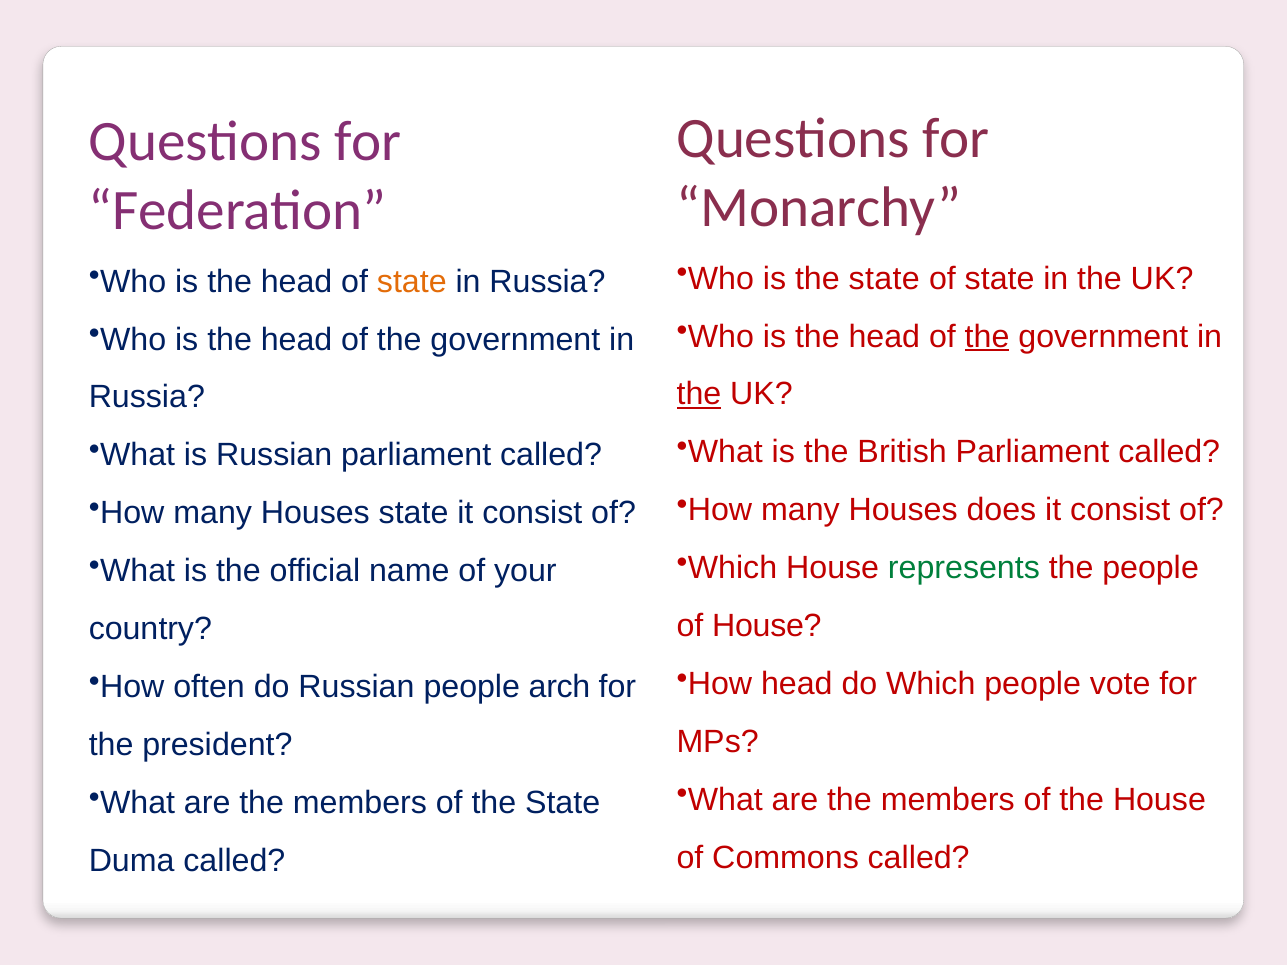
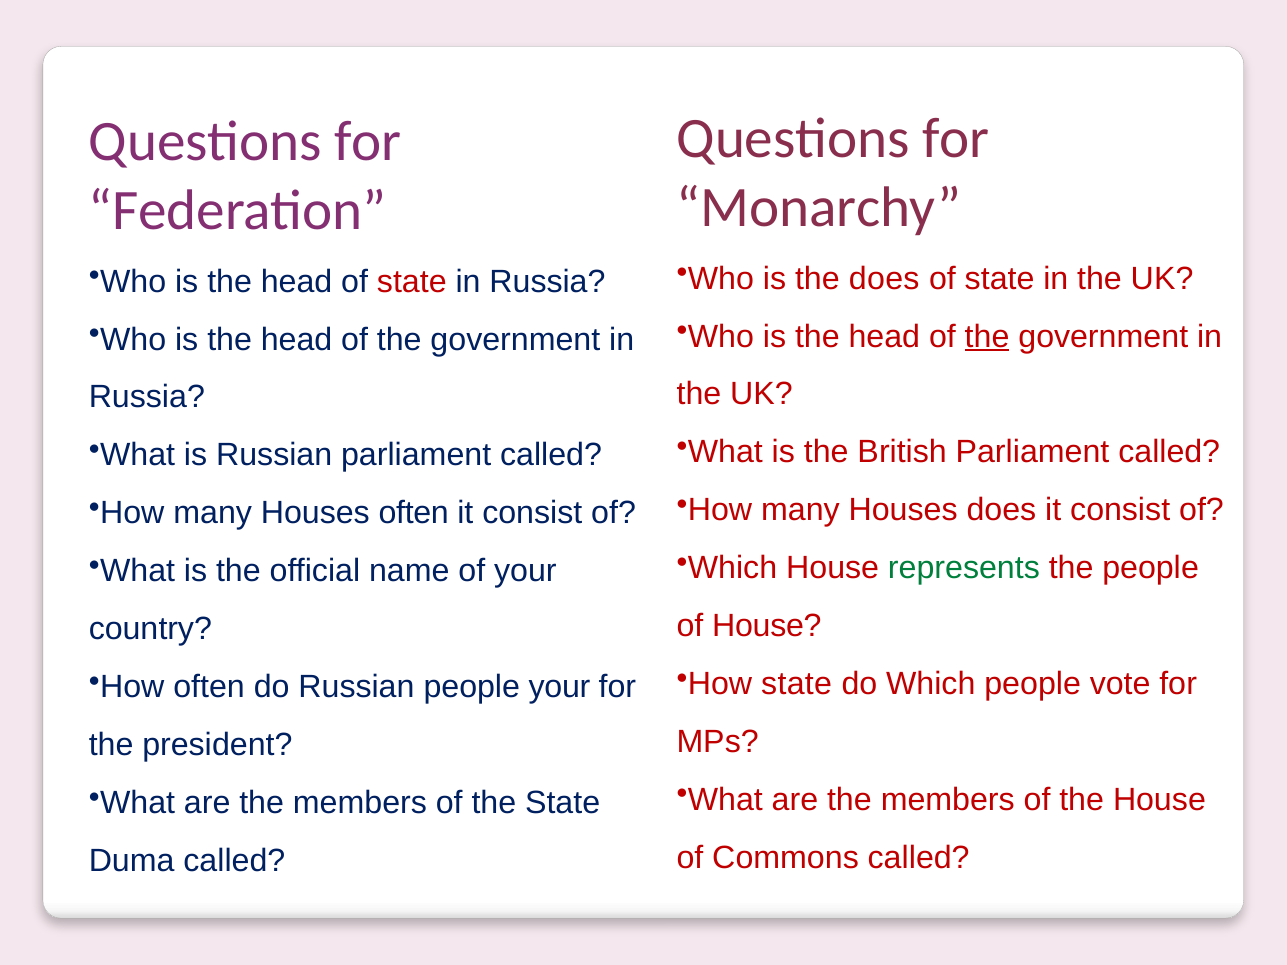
is the state: state -> does
state at (412, 282) colour: orange -> red
the at (699, 394) underline: present -> none
Houses state: state -> often
How head: head -> state
people arch: arch -> your
